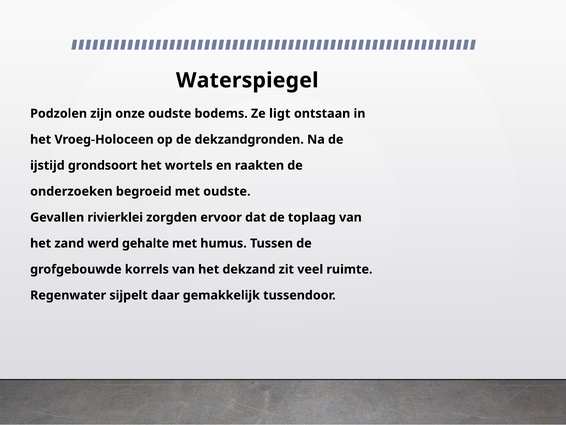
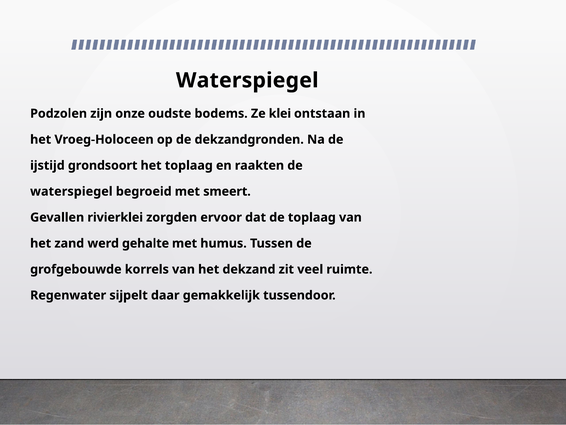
ligt: ligt -> klei
het wortels: wortels -> toplaag
onderzoeken at (71, 191): onderzoeken -> waterspiegel
met oudste: oudste -> smeert
